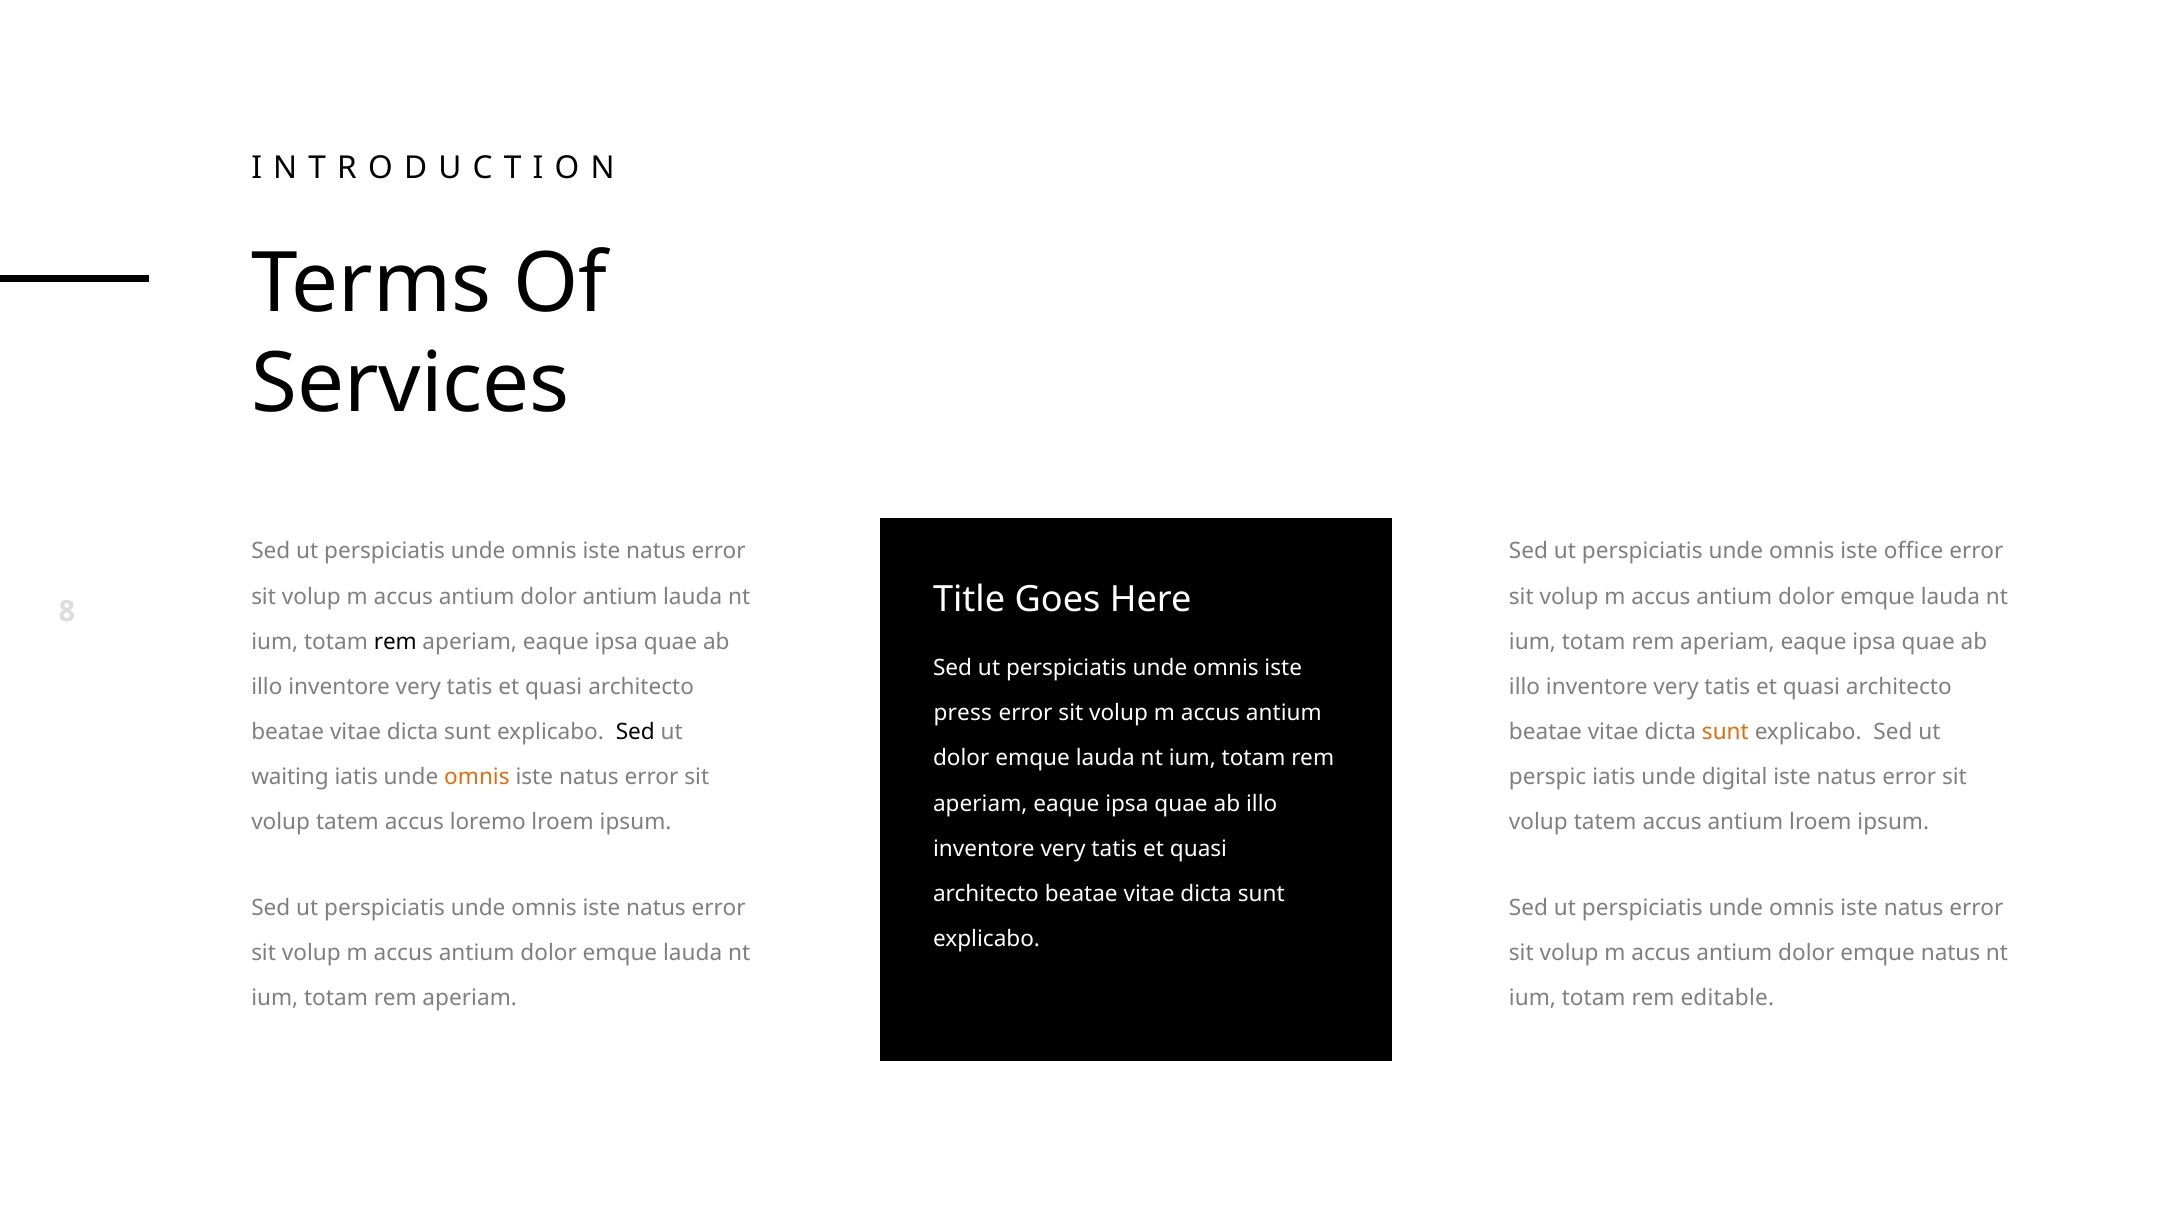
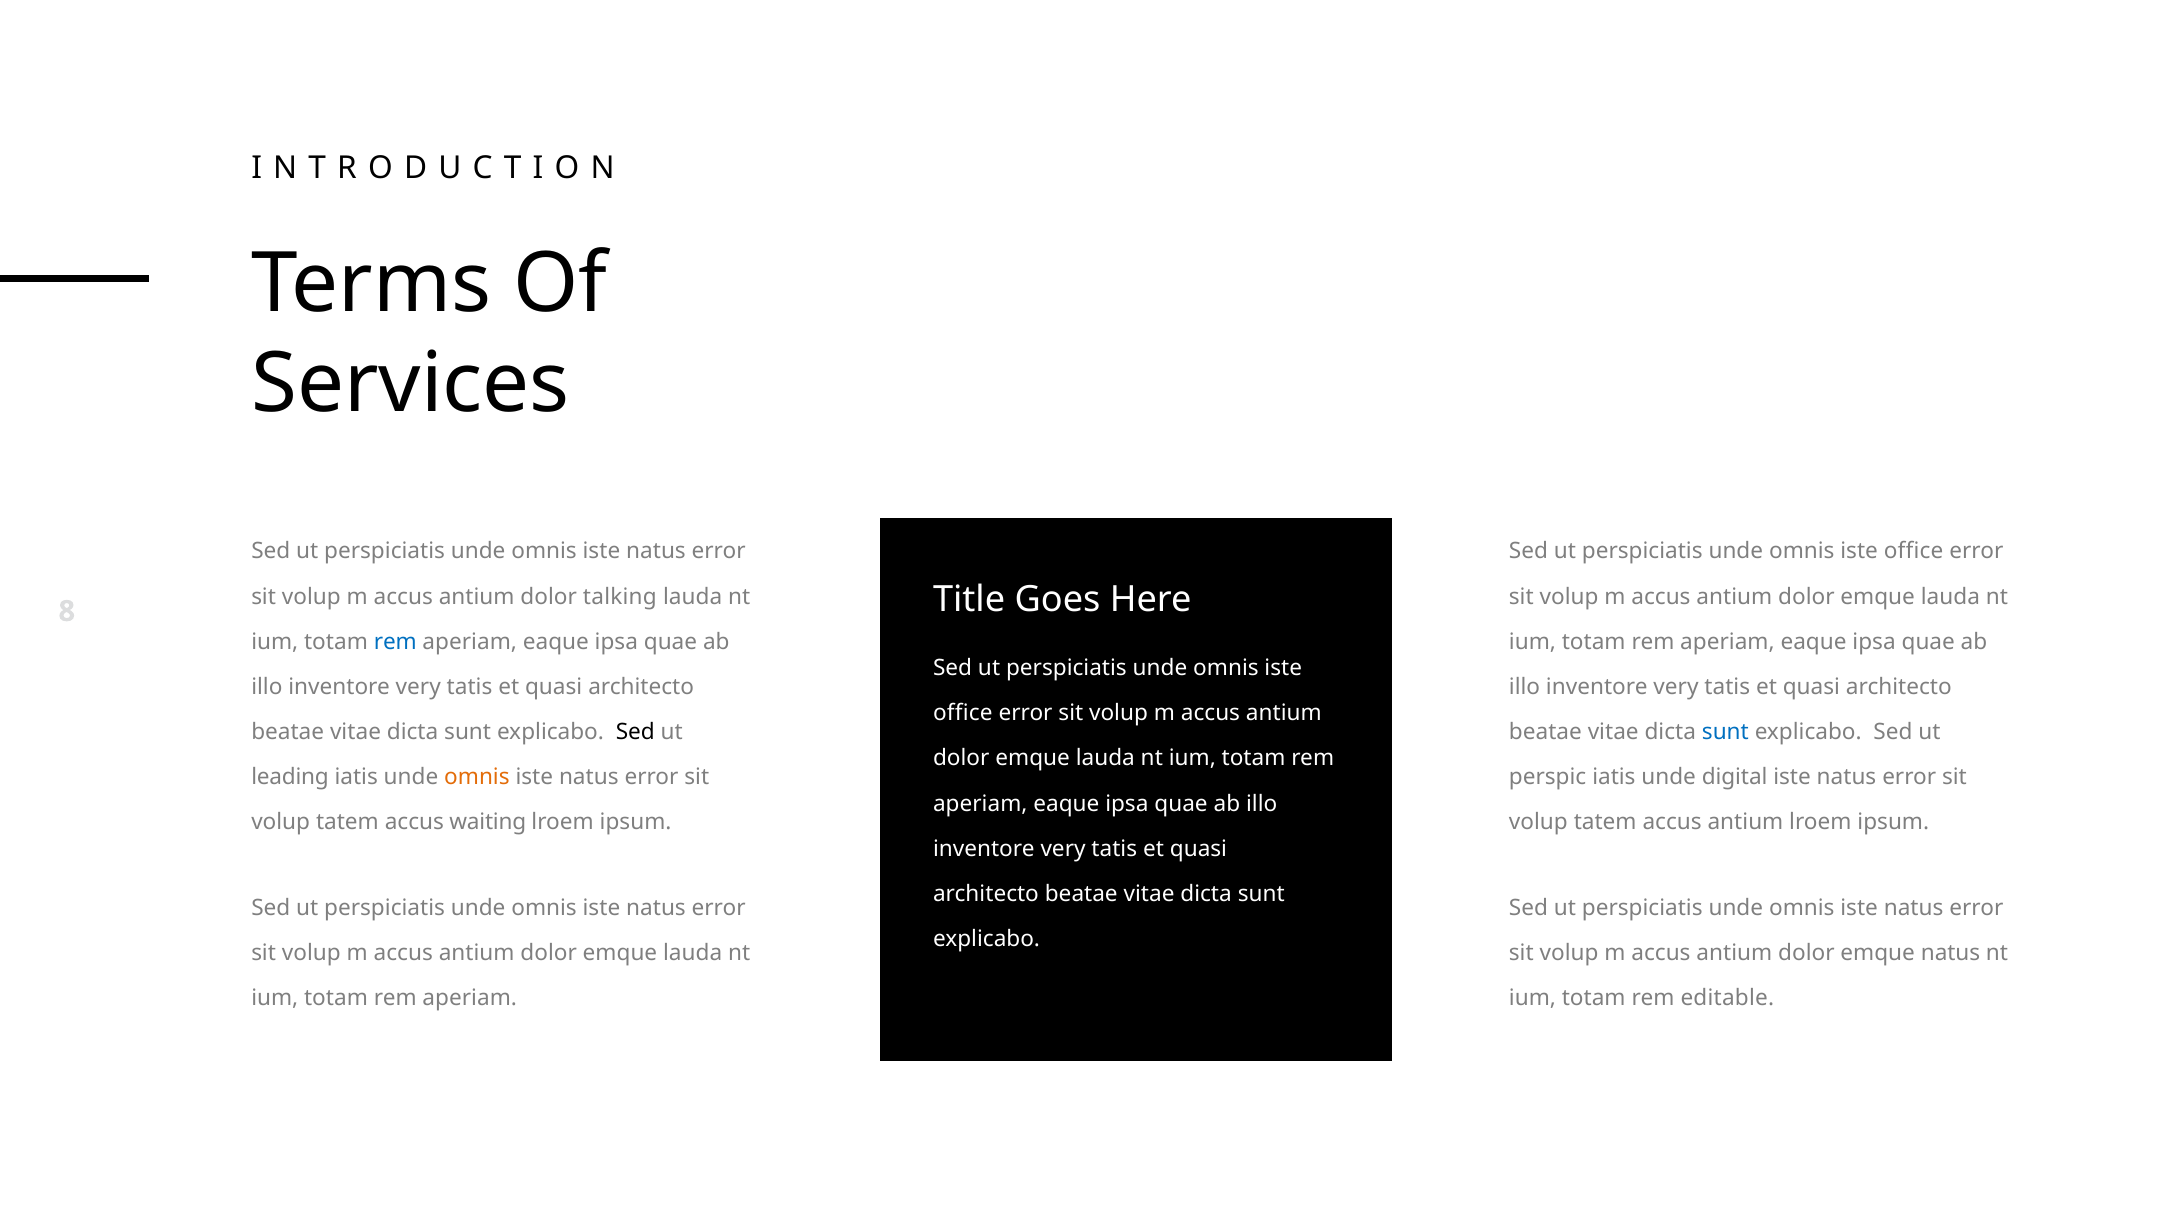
dolor antium: antium -> talking
rem at (395, 642) colour: black -> blue
press at (963, 713): press -> office
sunt at (1725, 732) colour: orange -> blue
waiting: waiting -> leading
loremo: loremo -> waiting
